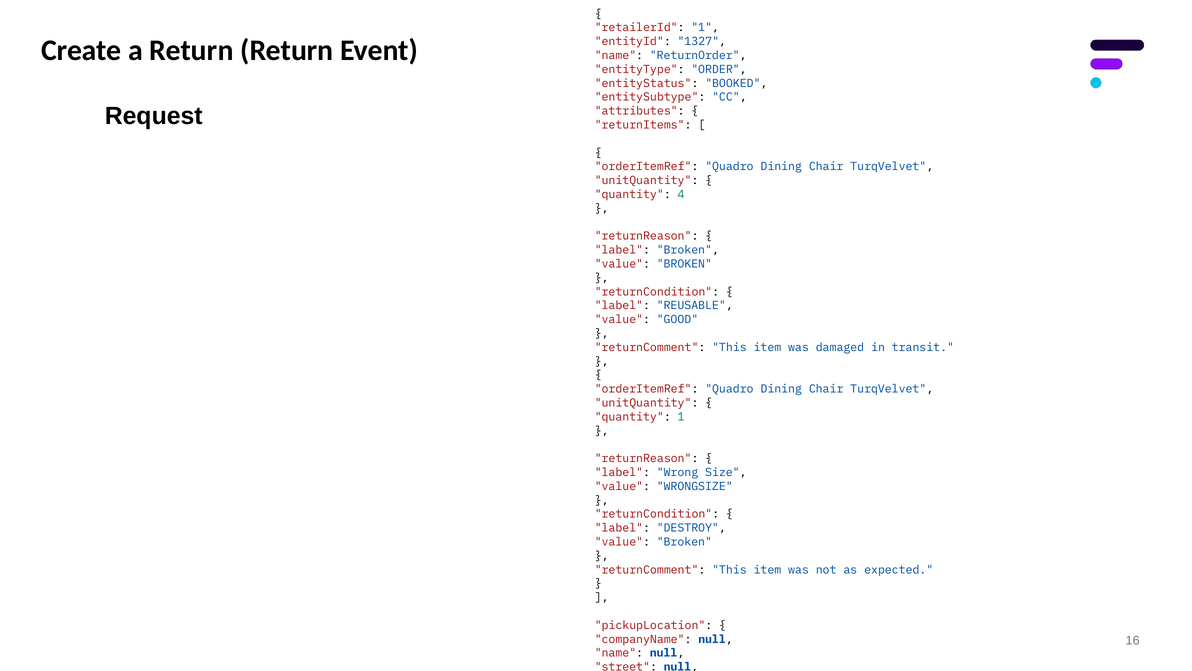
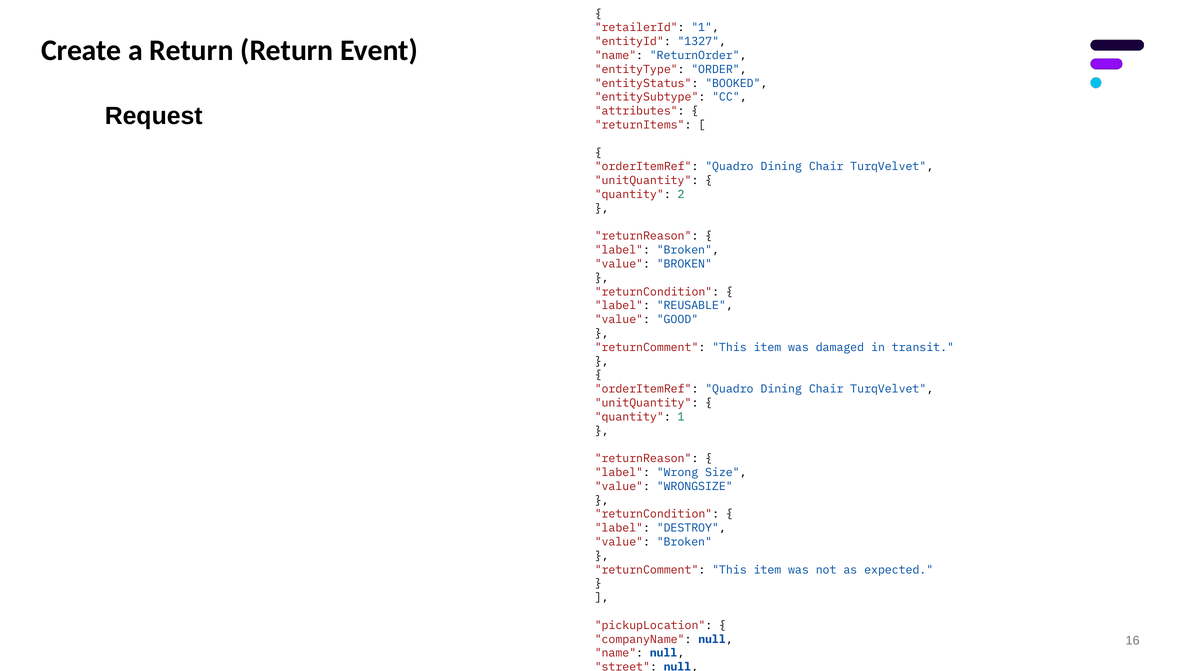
4: 4 -> 2
